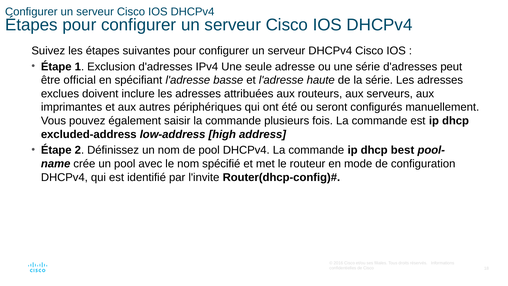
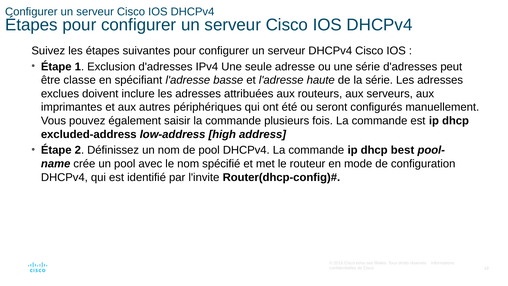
official: official -> classe
